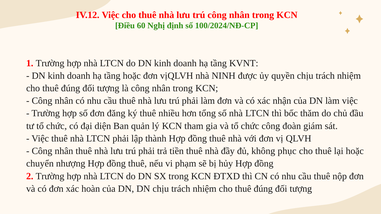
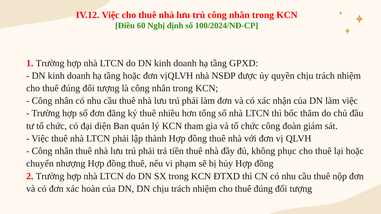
KVNT: KVNT -> GPXD
NINH: NINH -> NSĐP
